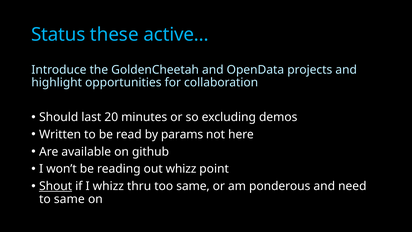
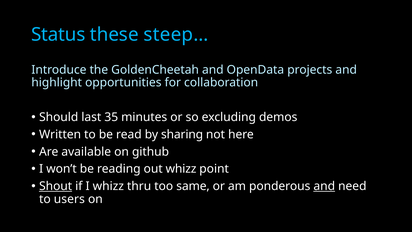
active…: active… -> steep…
20: 20 -> 35
params: params -> sharing
and at (324, 186) underline: none -> present
to same: same -> users
